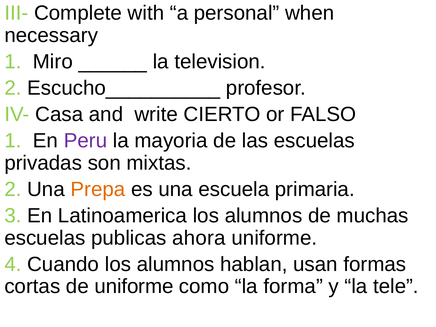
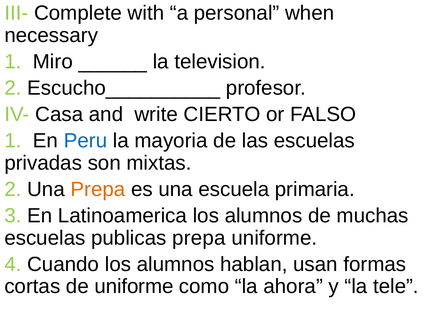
Peru colour: purple -> blue
publicas ahora: ahora -> prepa
forma: forma -> ahora
